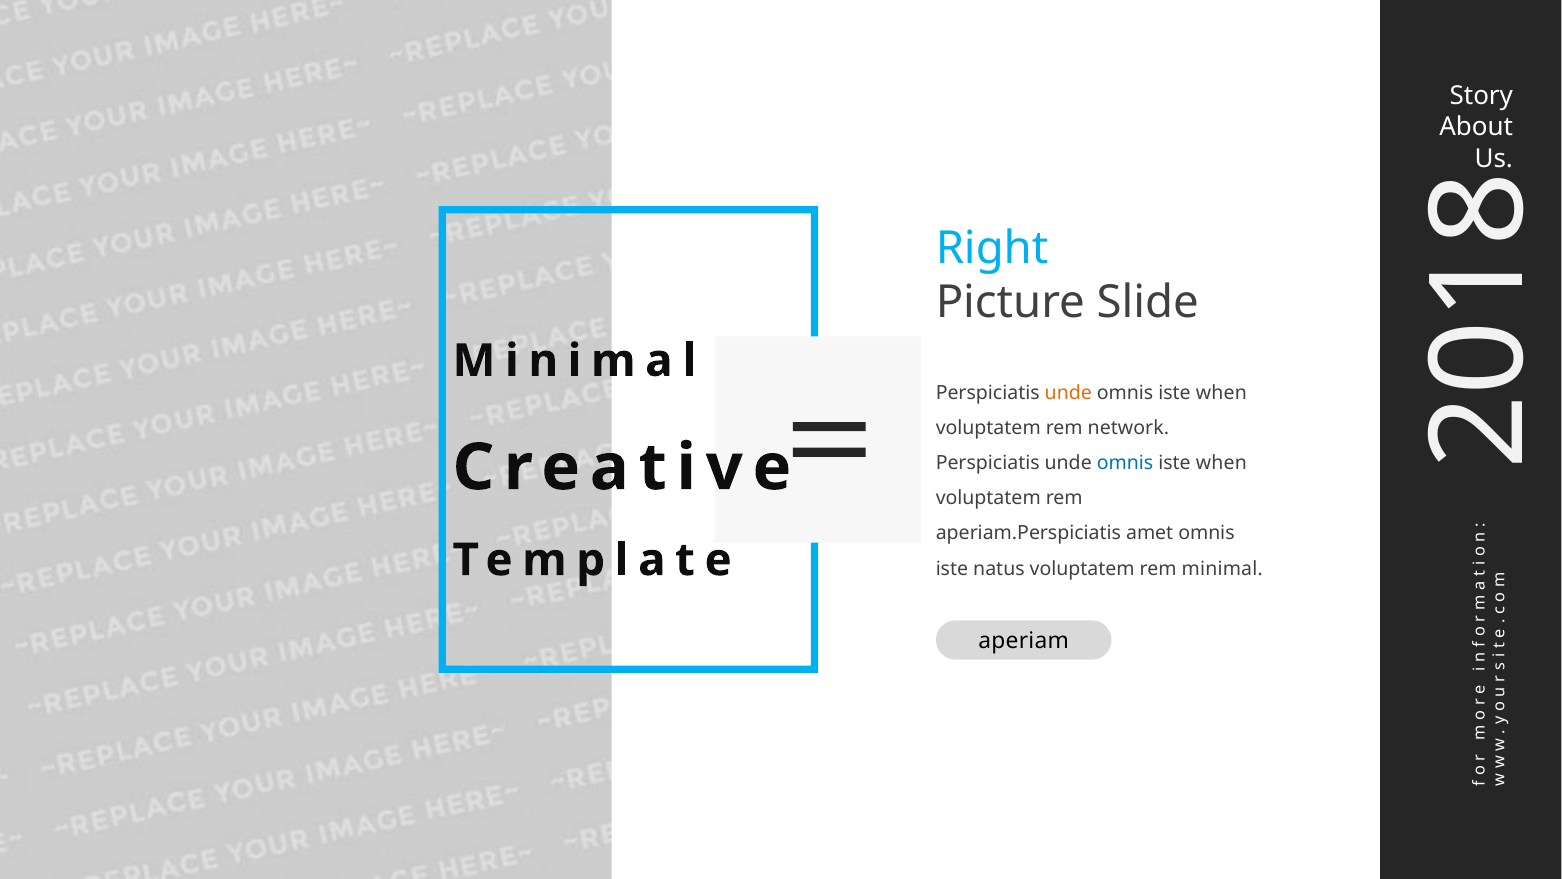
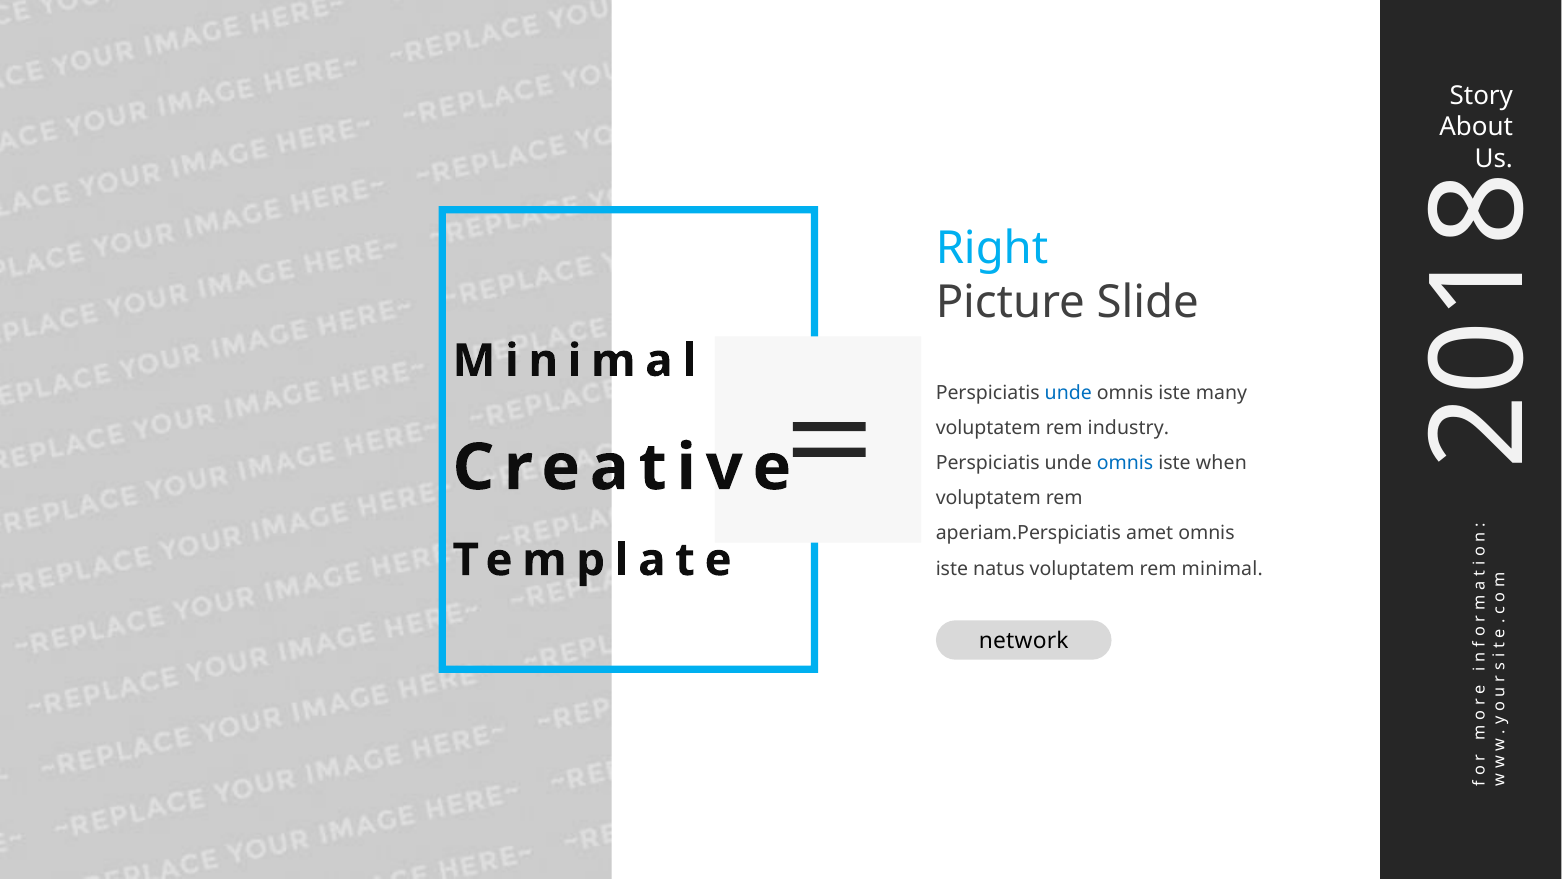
unde at (1068, 393) colour: orange -> blue
when at (1221, 393): when -> many
network: network -> industry
aperiam: aperiam -> network
